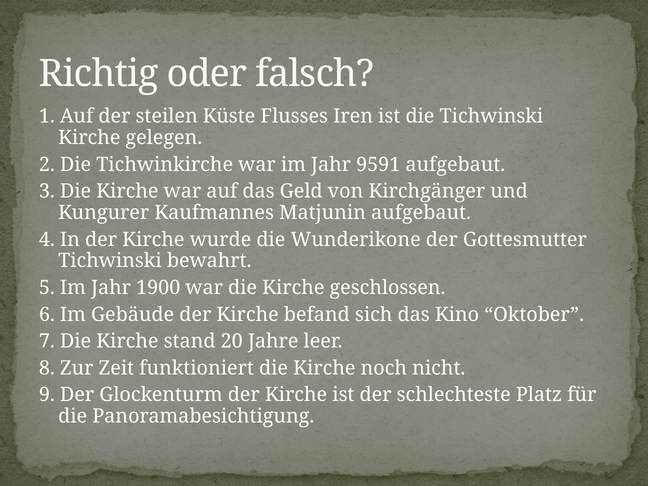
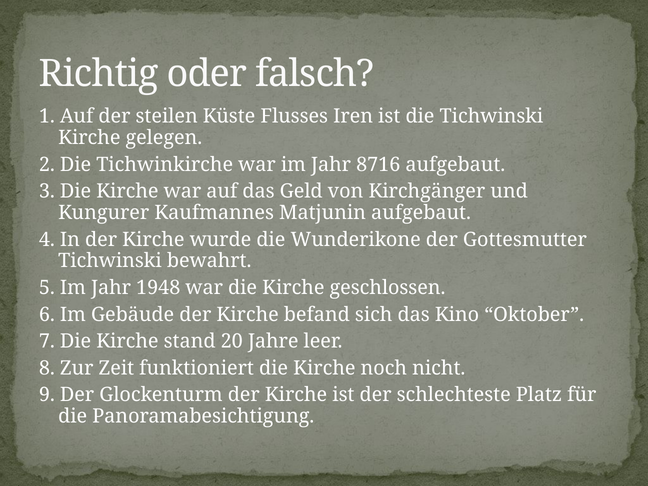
9591: 9591 -> 8716
1900: 1900 -> 1948
